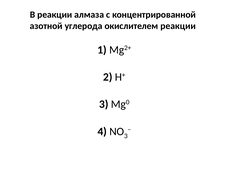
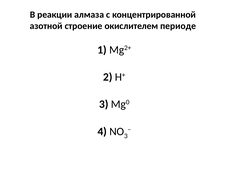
углерода: углерода -> строение
окислителем реакции: реакции -> периоде
